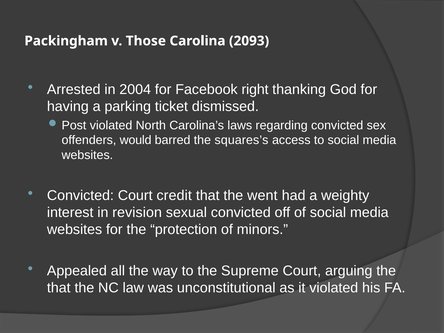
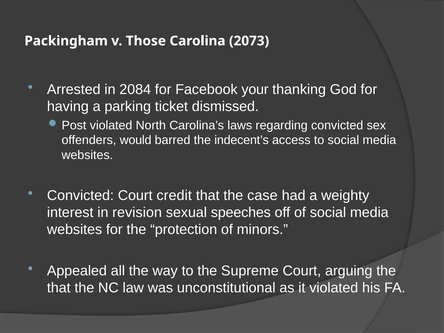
2093: 2093 -> 2073
2004: 2004 -> 2084
right: right -> your
squares’s: squares’s -> indecent’s
went: went -> case
sexual convicted: convicted -> speeches
